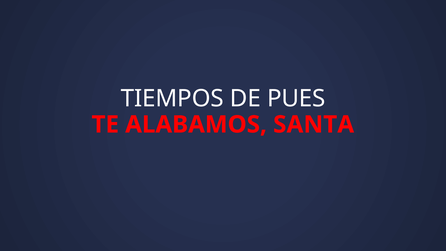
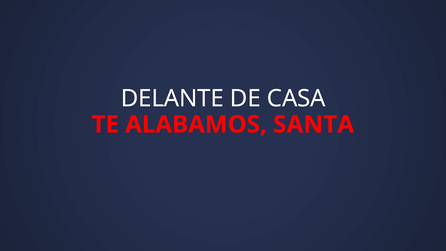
TIEMPOS: TIEMPOS -> DELANTE
PUES: PUES -> CASA
